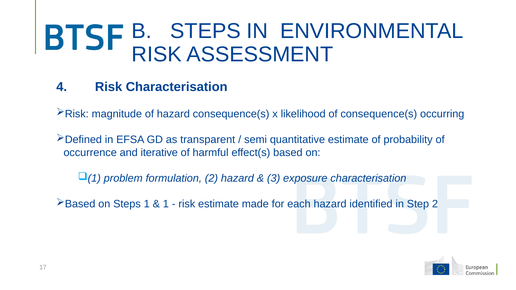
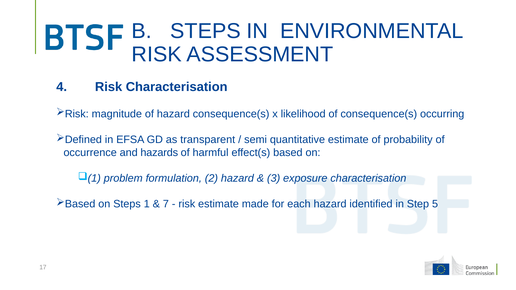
iterative: iterative -> hazards
1 at (166, 204): 1 -> 7
Step 2: 2 -> 5
